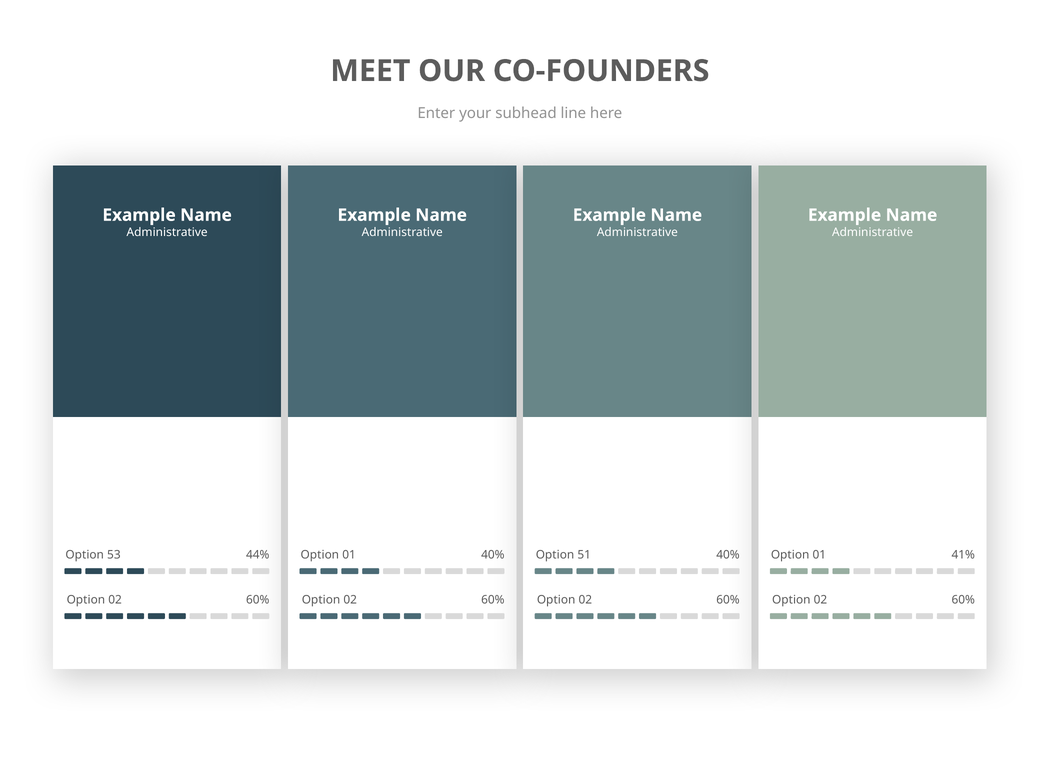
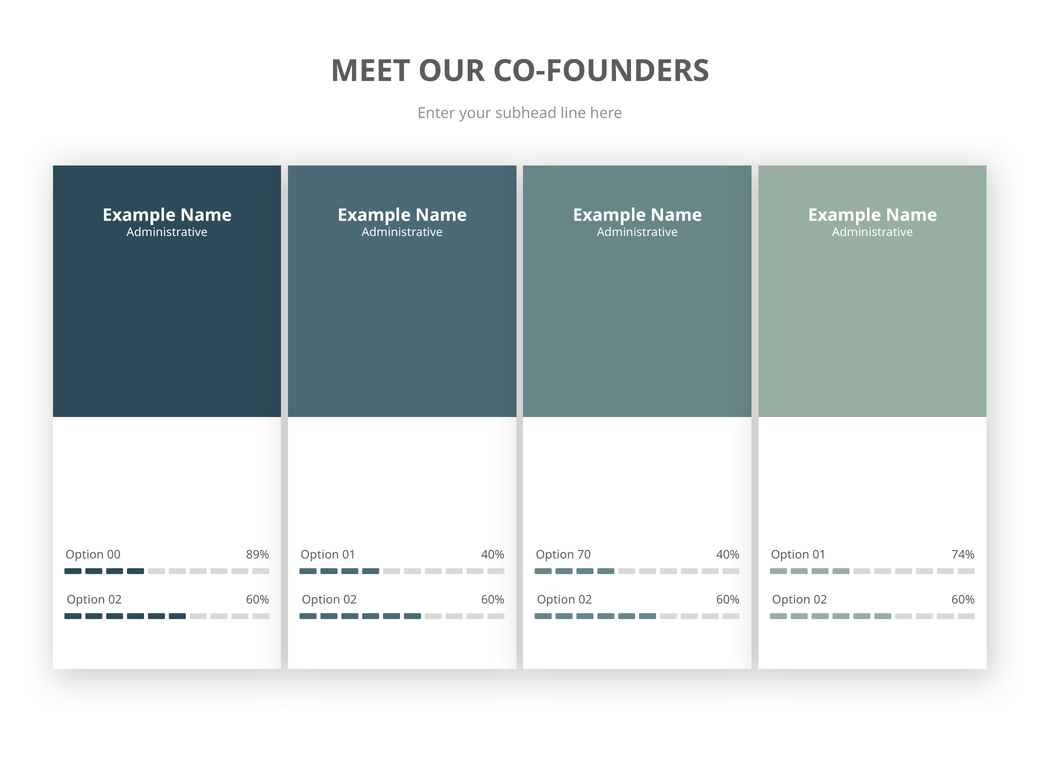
53: 53 -> 00
44%: 44% -> 89%
51: 51 -> 70
41%: 41% -> 74%
